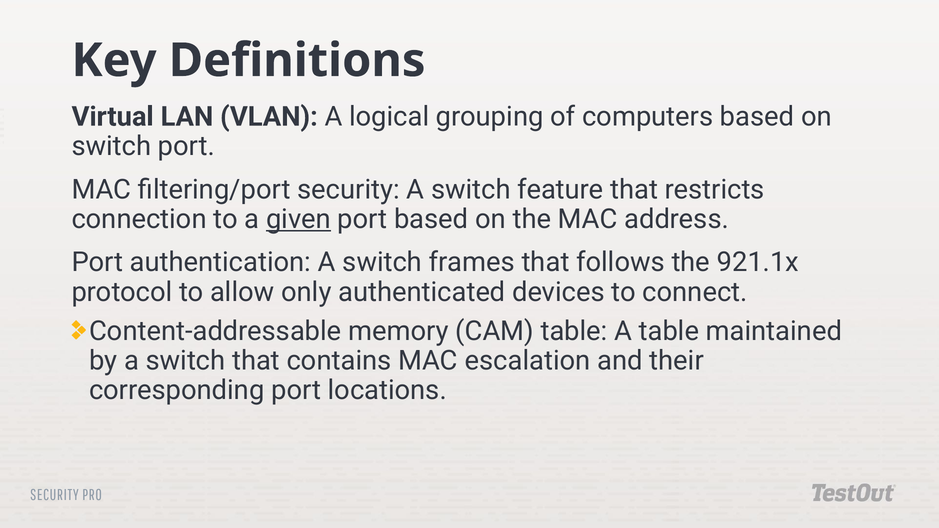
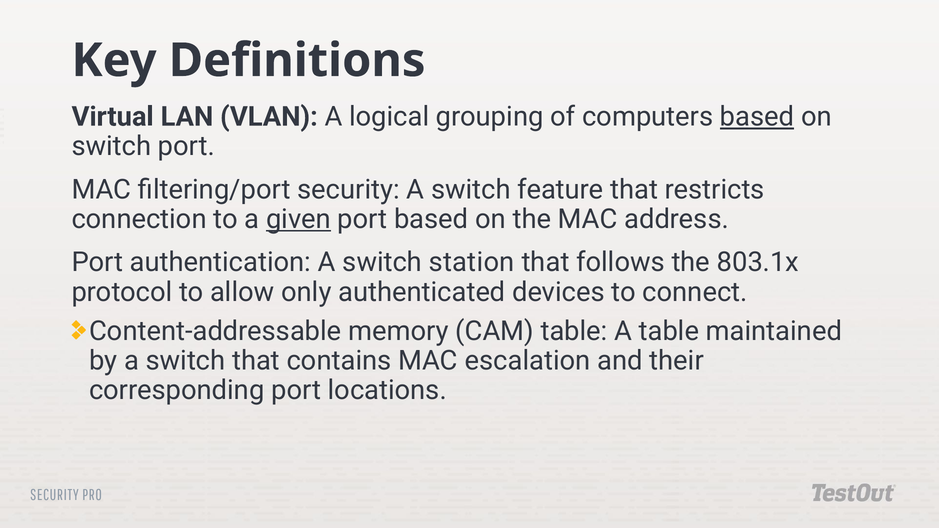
based at (757, 117) underline: none -> present
frames: frames -> station
921.1x: 921.1x -> 803.1x
